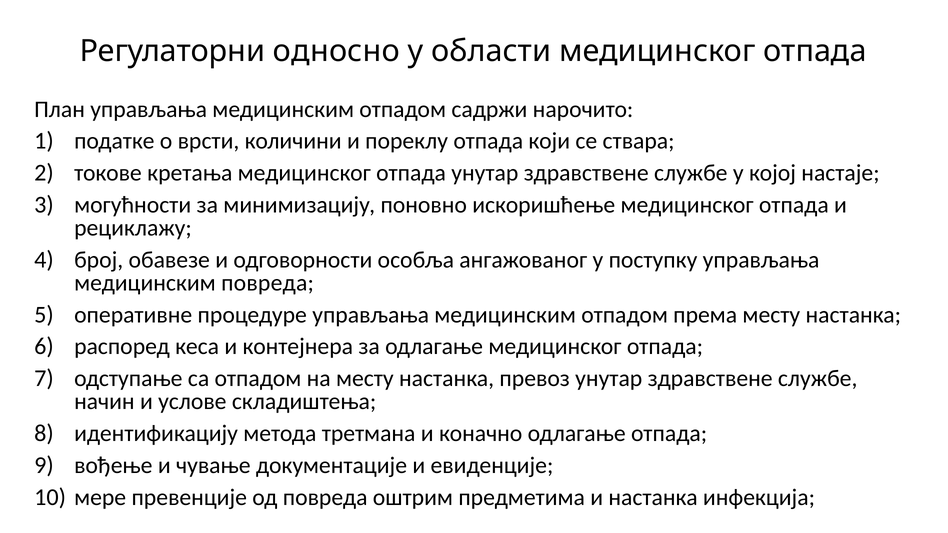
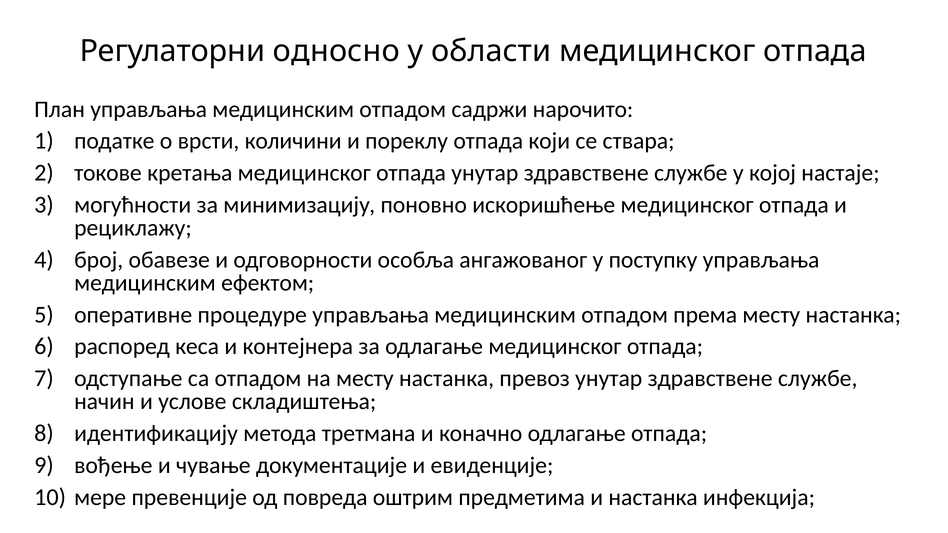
медицинским повреда: повреда -> ефектом
